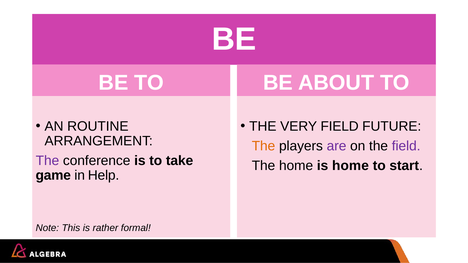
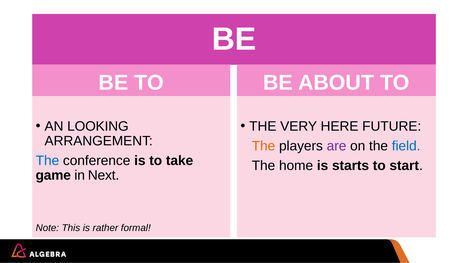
ROUTINE: ROUTINE -> LOOKING
VERY FIELD: FIELD -> HERE
field at (406, 146) colour: purple -> blue
The at (47, 161) colour: purple -> blue
is home: home -> starts
Help: Help -> Next
